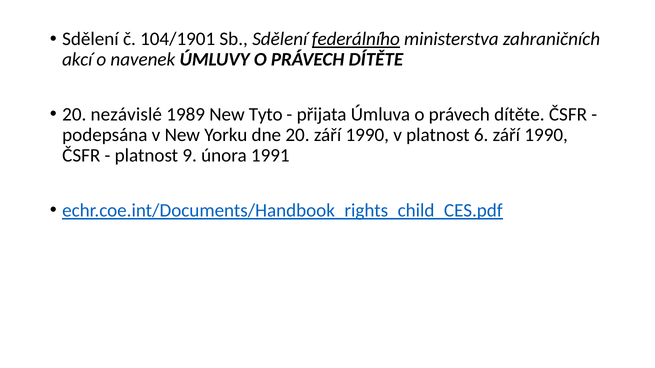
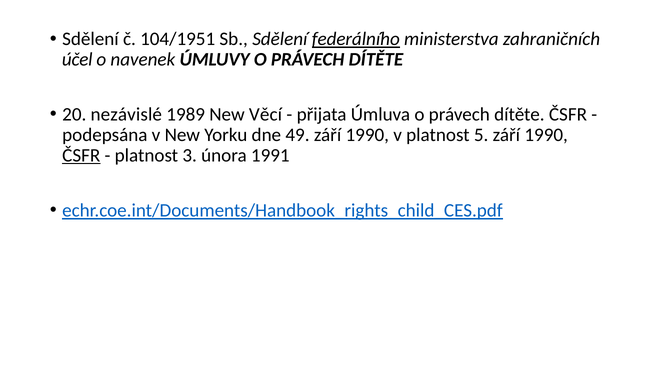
104/1901: 104/1901 -> 104/1951
akcí: akcí -> účel
Tyto: Tyto -> Věcí
dne 20: 20 -> 49
6: 6 -> 5
ČSFR at (81, 156) underline: none -> present
9: 9 -> 3
